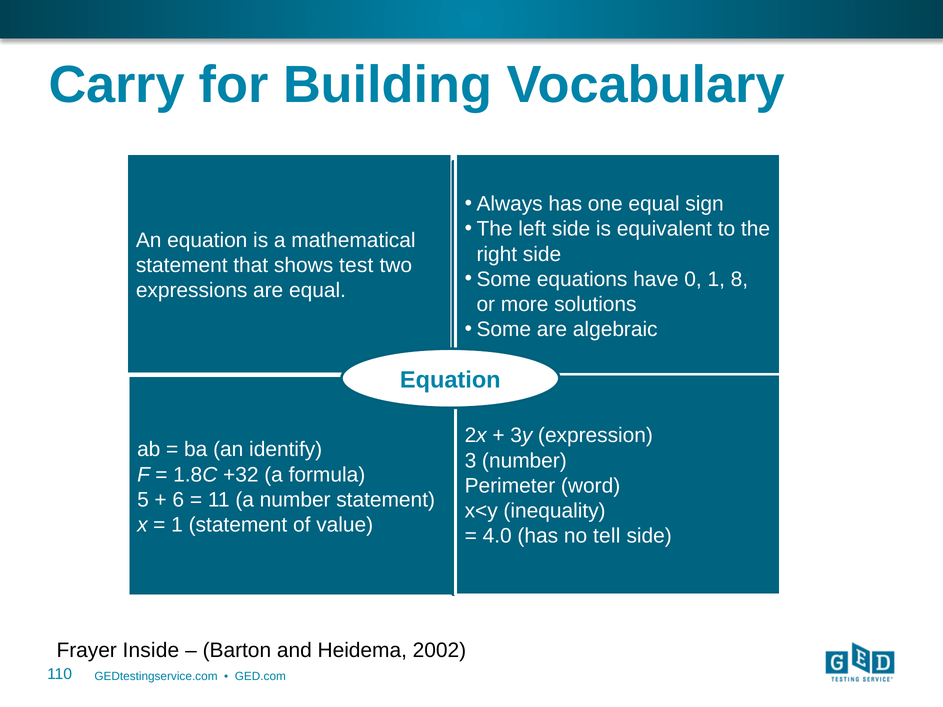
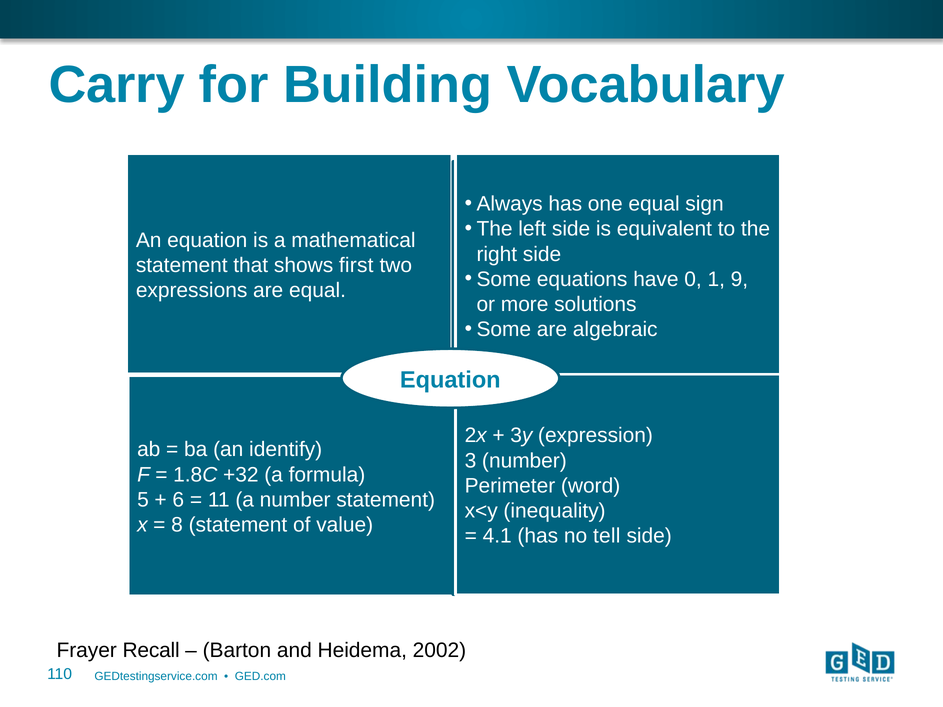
test: test -> first
8: 8 -> 9
1 at (177, 525): 1 -> 8
4.0: 4.0 -> 4.1
Inside: Inside -> Recall
